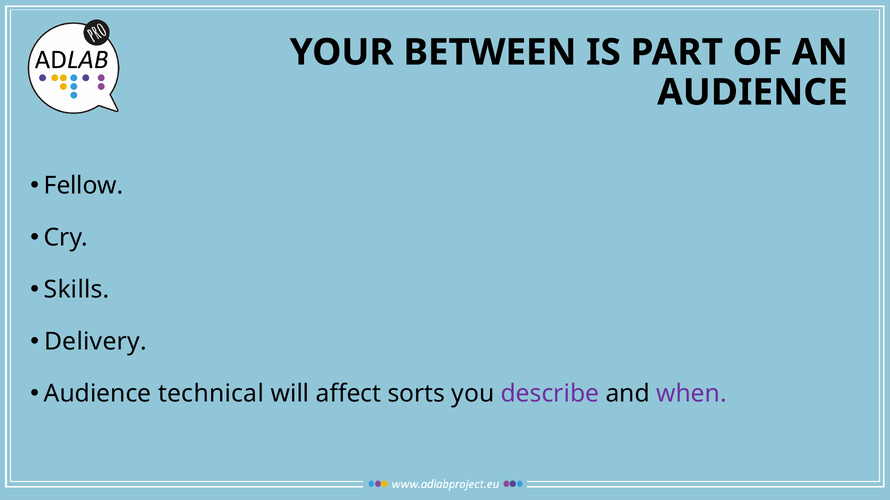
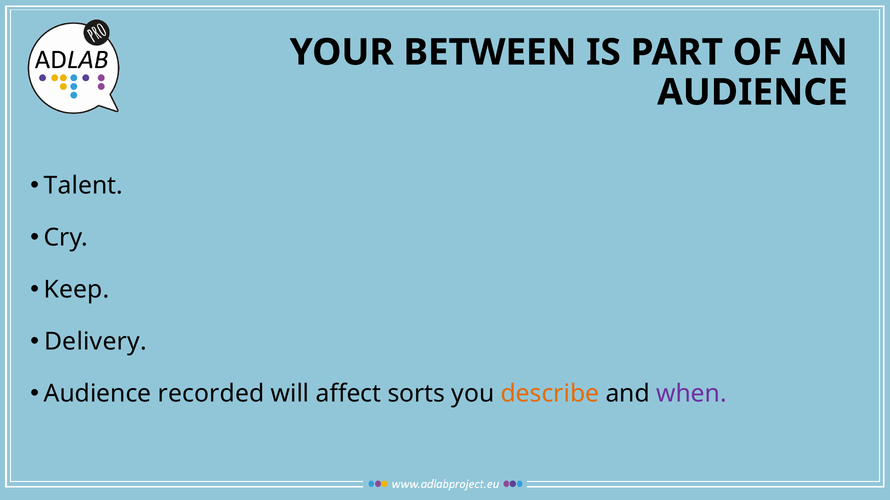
Fellow: Fellow -> Talent
Skills: Skills -> Keep
technical: technical -> recorded
describe colour: purple -> orange
